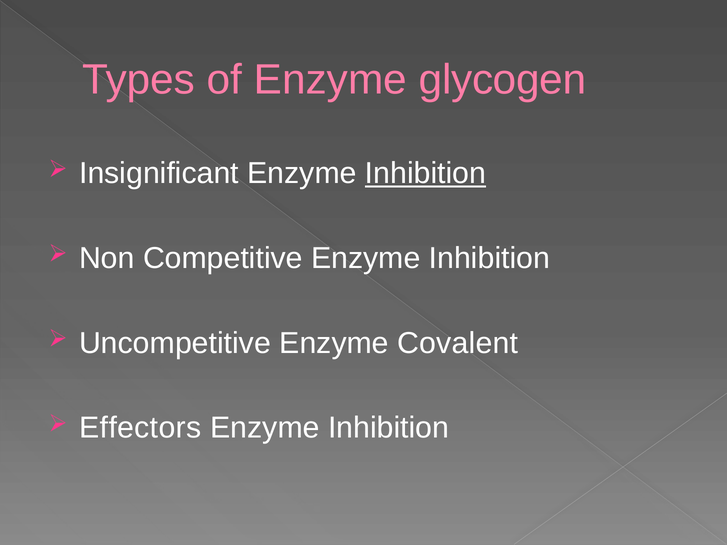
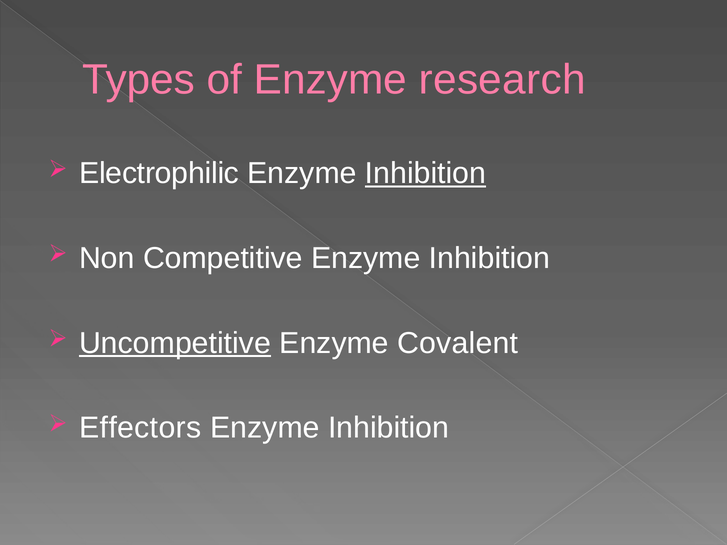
glycogen: glycogen -> research
Insignificant: Insignificant -> Electrophilic
Uncompetitive underline: none -> present
